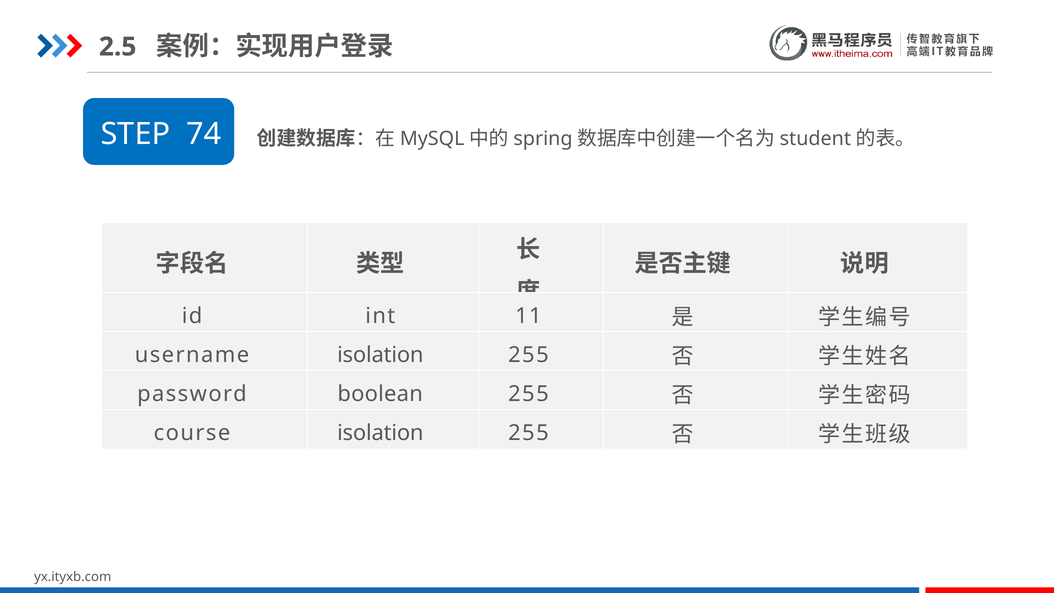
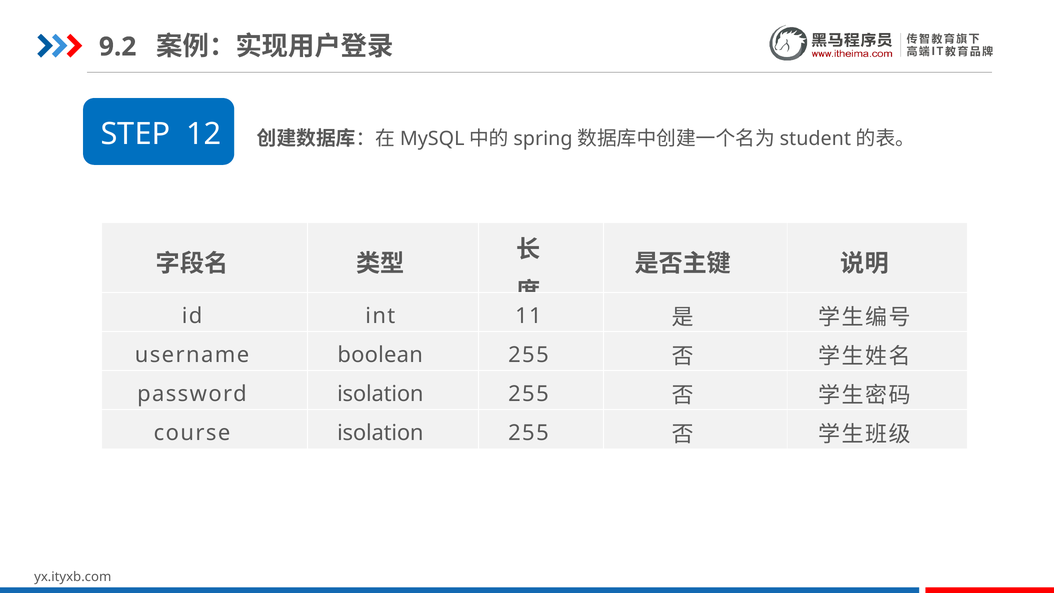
2.5: 2.5 -> 9.2
74: 74 -> 12
username isolation: isolation -> boolean
password boolean: boolean -> isolation
